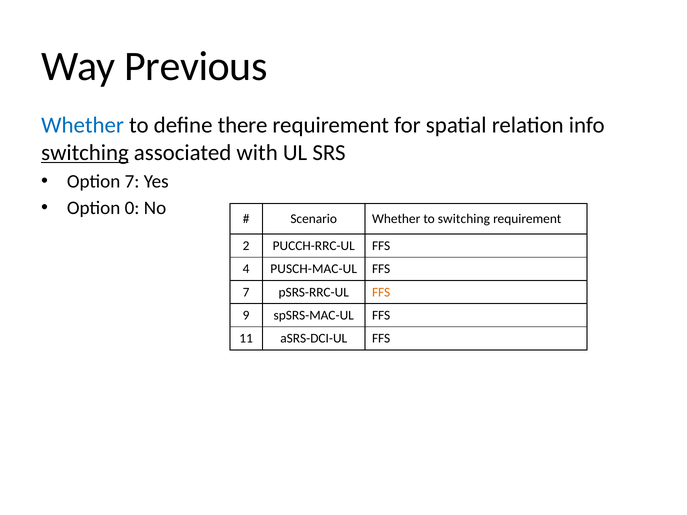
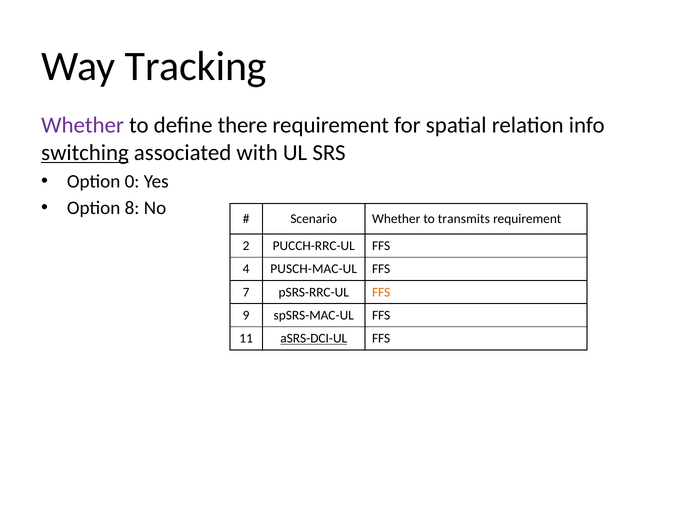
Previous: Previous -> Tracking
Whether at (83, 125) colour: blue -> purple
Option 7: 7 -> 0
0: 0 -> 8
to switching: switching -> transmits
aSRS-DCI-UL underline: none -> present
